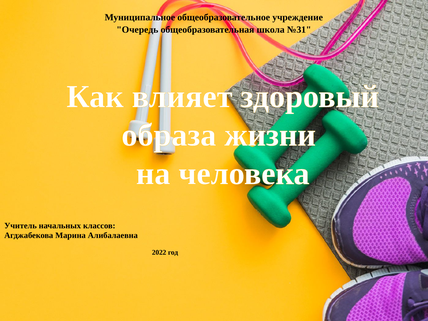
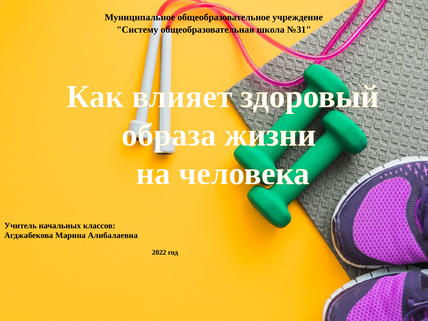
Очередь: Очередь -> Систему
